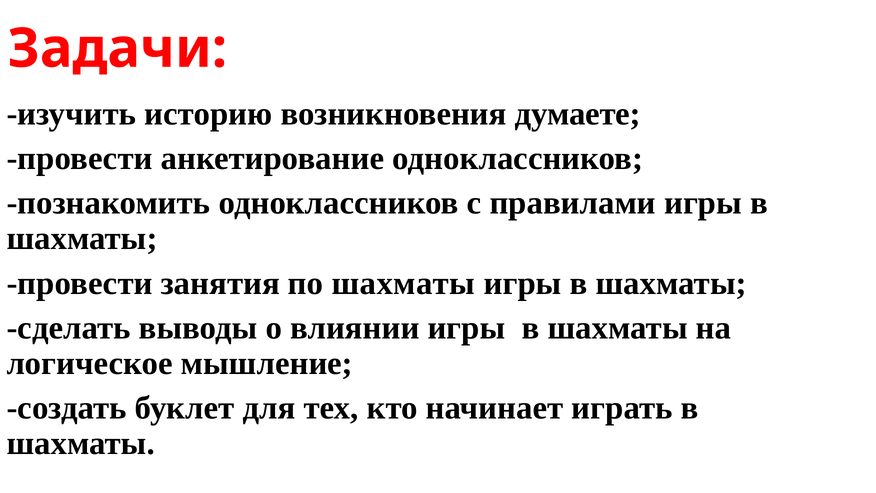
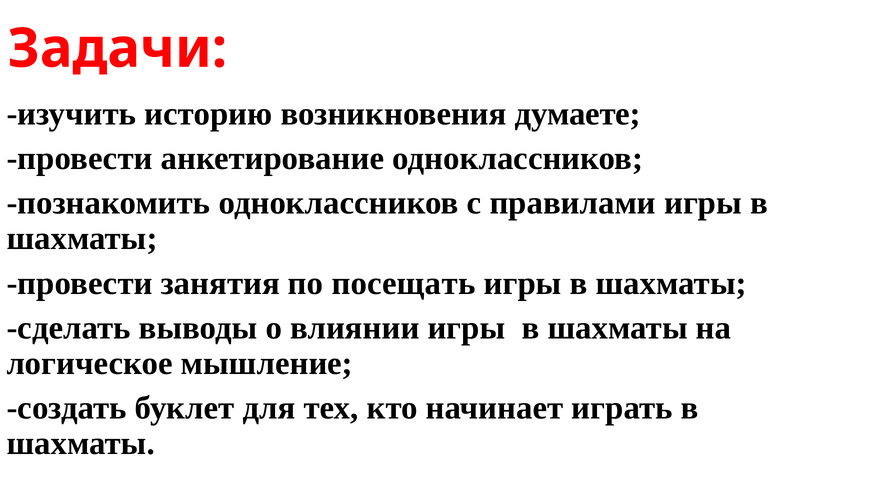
по шахматы: шахматы -> посещать
